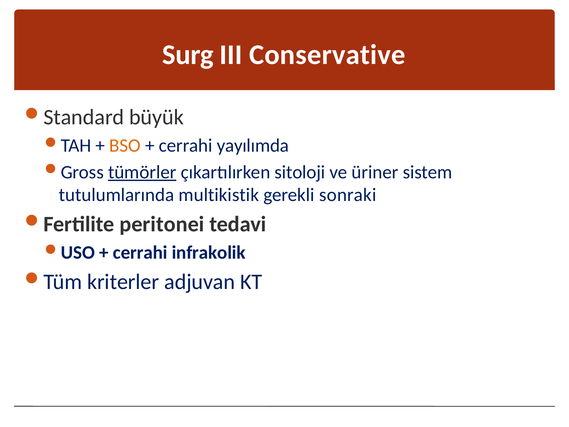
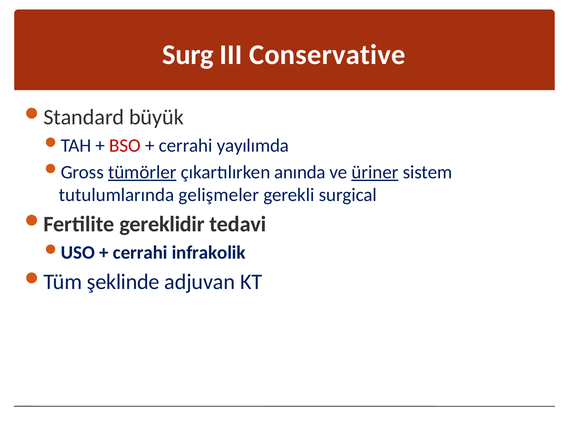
BSO colour: orange -> red
sitoloji: sitoloji -> anında
üriner underline: none -> present
multikistik: multikistik -> gelişmeler
sonraki: sonraki -> surgical
peritonei: peritonei -> gereklidir
kriterler: kriterler -> şeklinde
